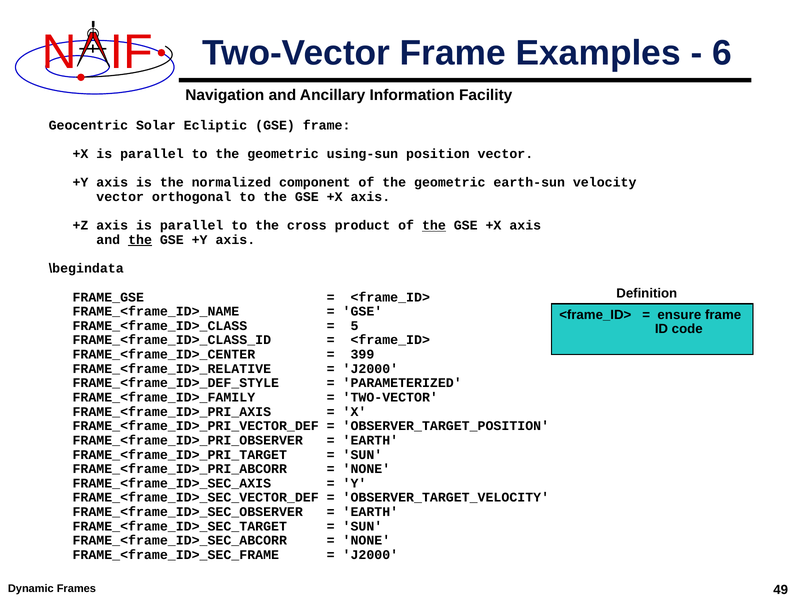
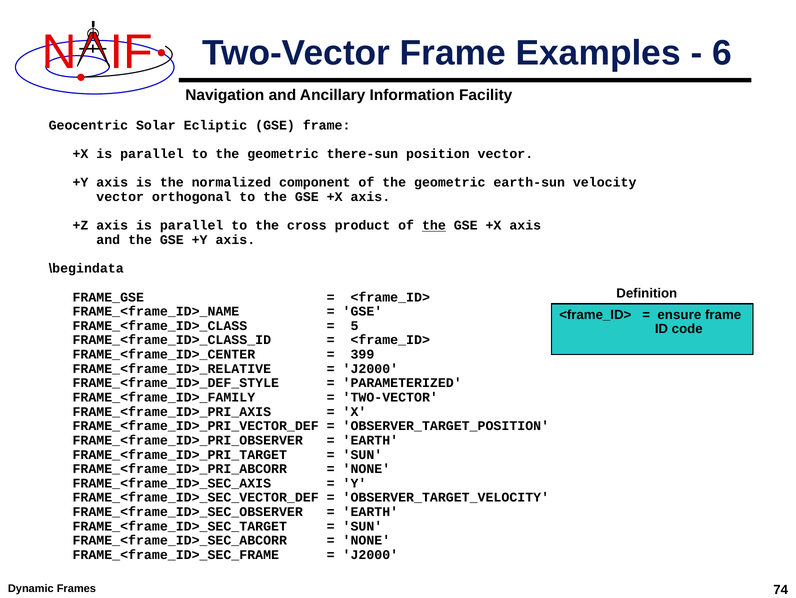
using-sun: using-sun -> there-sun
the at (140, 240) underline: present -> none
49: 49 -> 74
